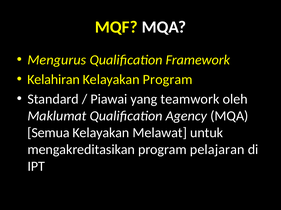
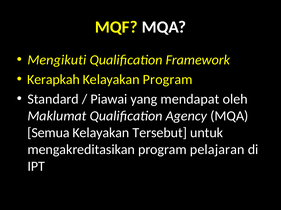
Mengurus: Mengurus -> Mengikuti
Kelahiran: Kelahiran -> Kerapkah
teamwork: teamwork -> mendapat
Melawat: Melawat -> Tersebut
